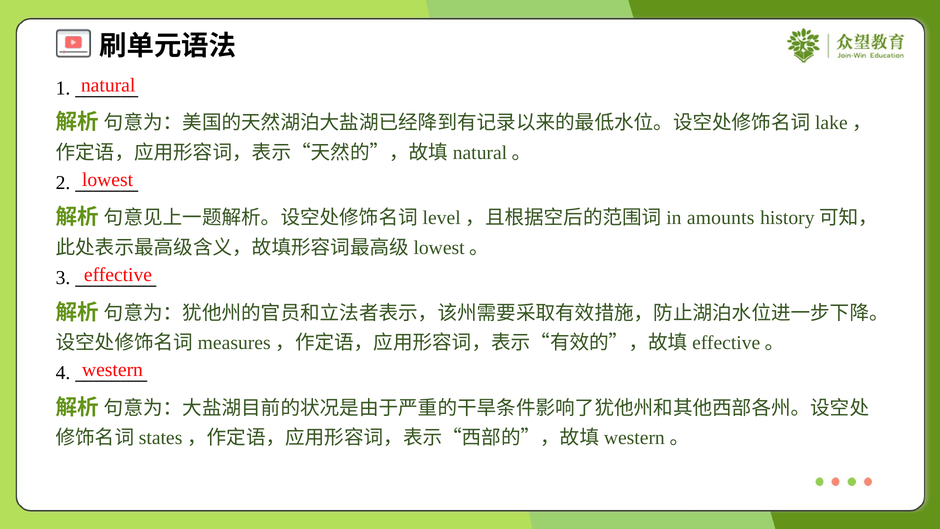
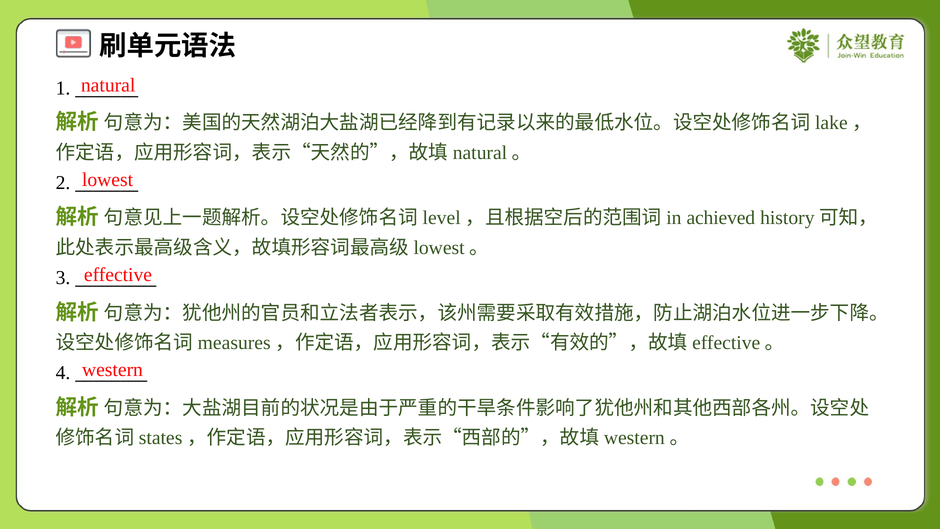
amounts: amounts -> achieved
